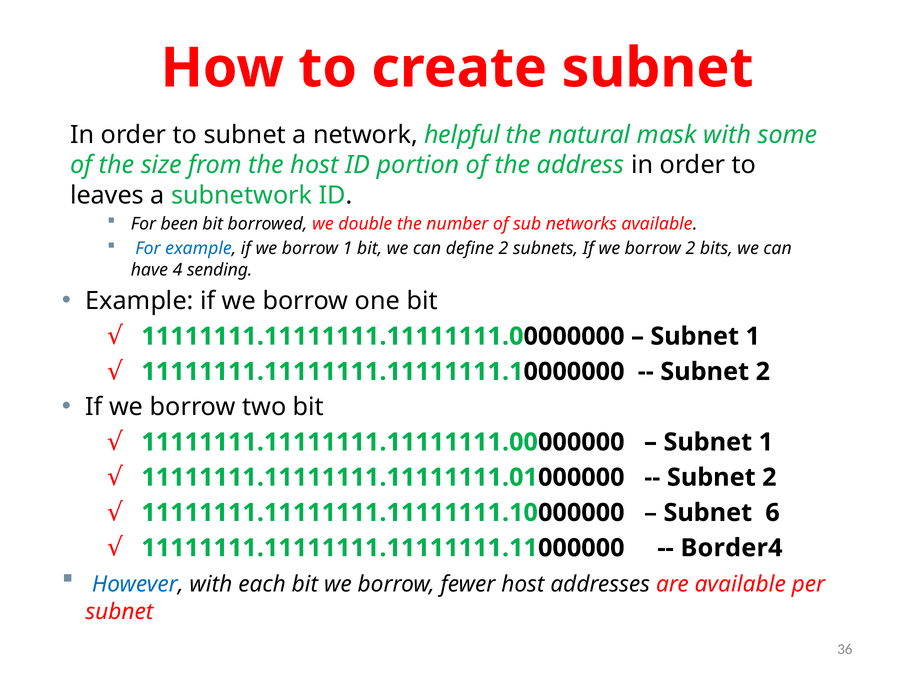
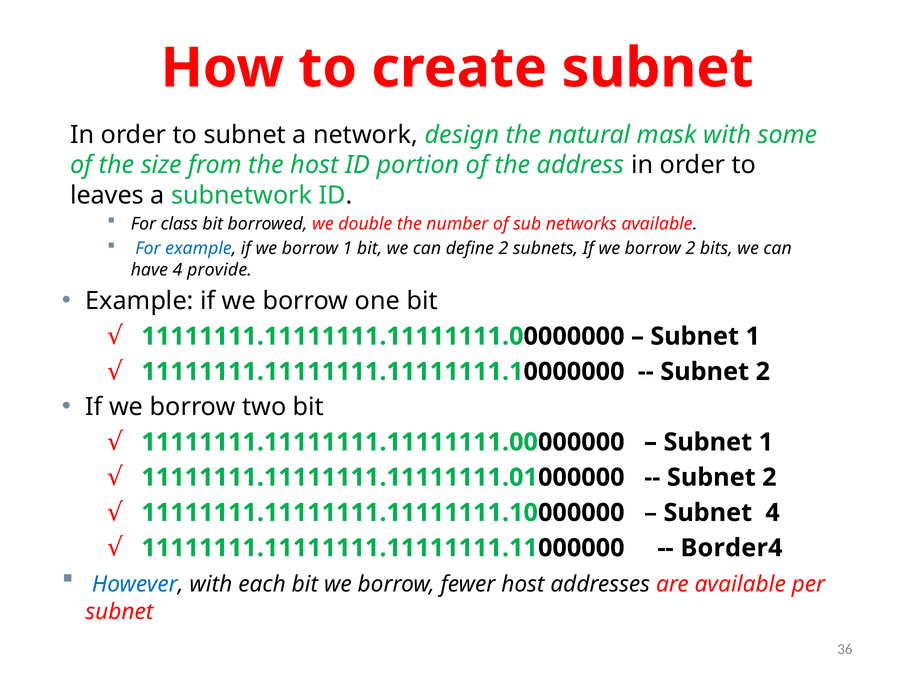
helpful: helpful -> design
been: been -> class
sending: sending -> provide
Subnet 6: 6 -> 4
